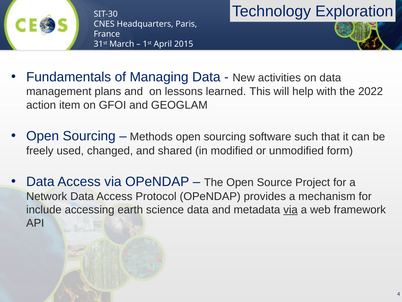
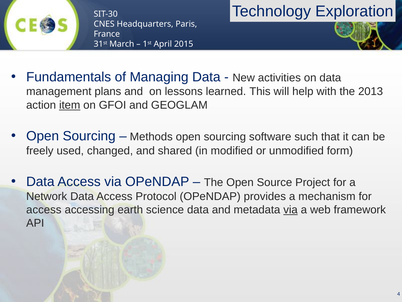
2022: 2022 -> 2013
item underline: none -> present
include at (44, 209): include -> access
